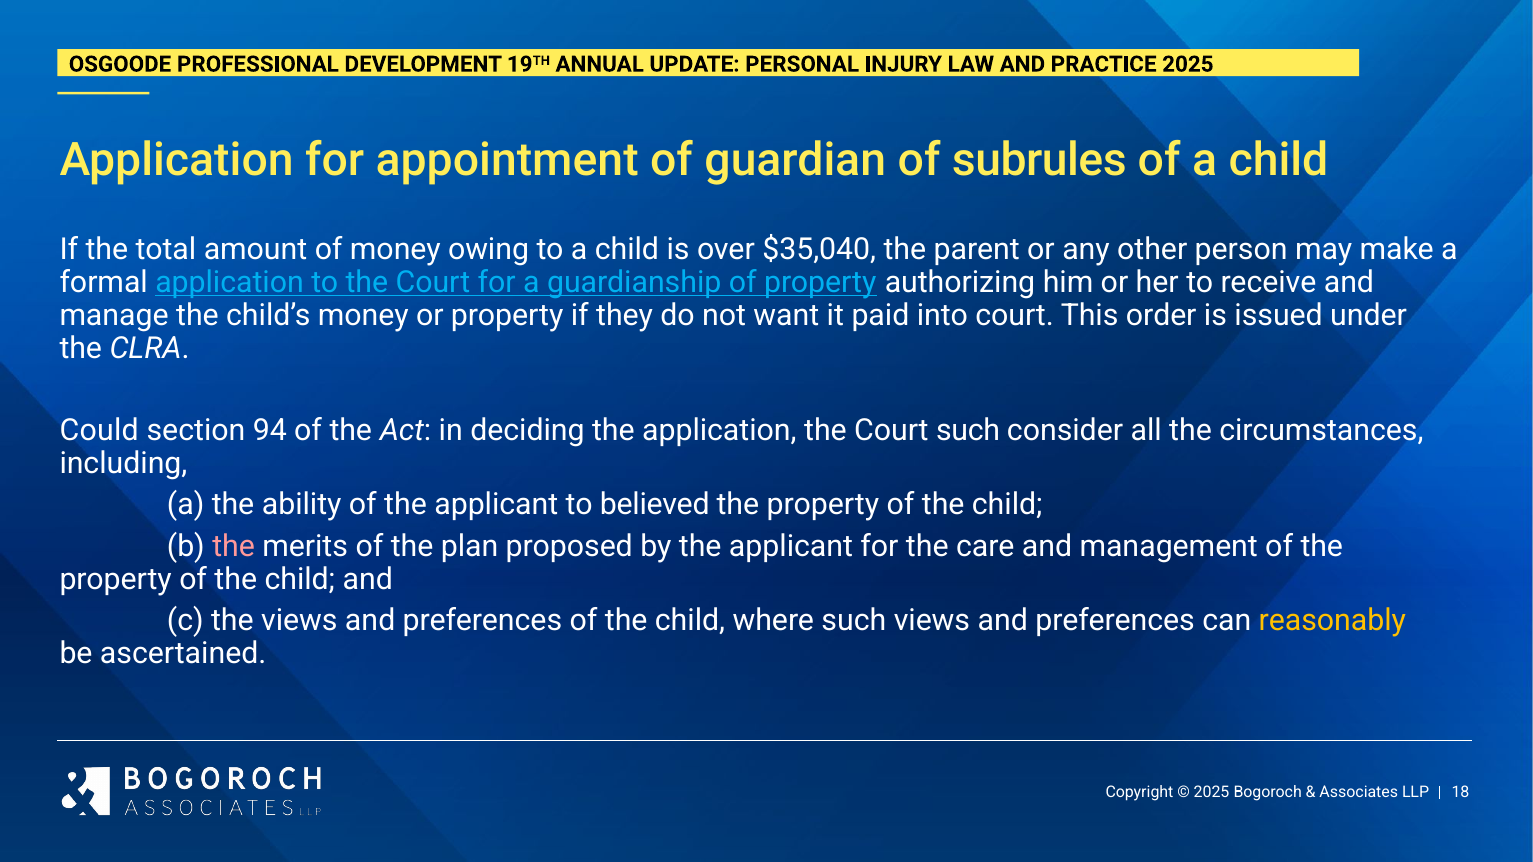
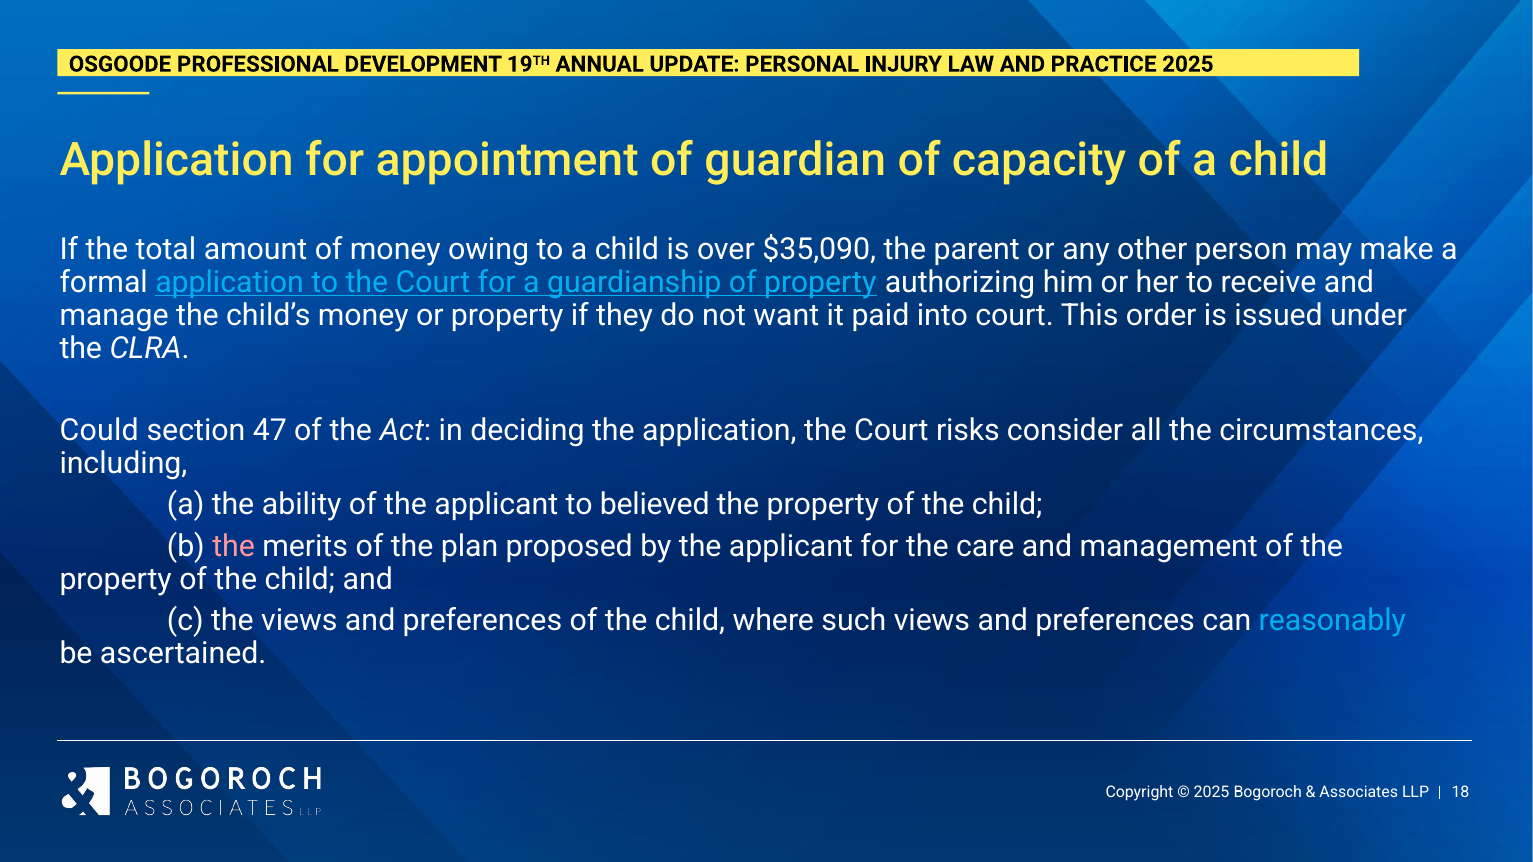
subrules: subrules -> capacity
$35,040: $35,040 -> $35,090
94: 94 -> 47
Court such: such -> risks
reasonably colour: yellow -> light blue
